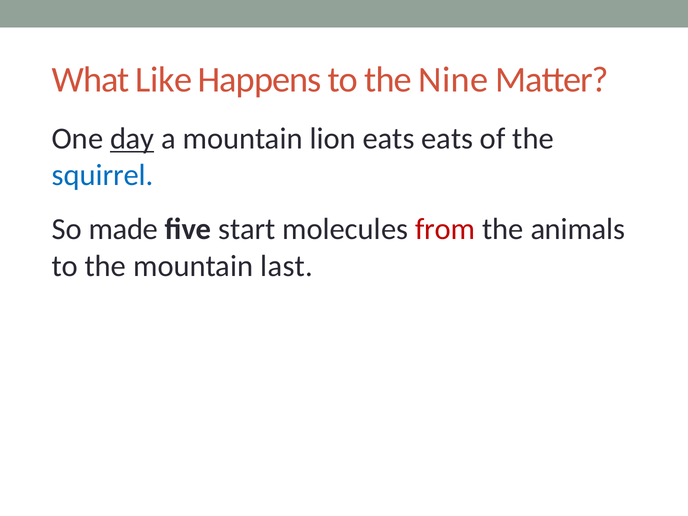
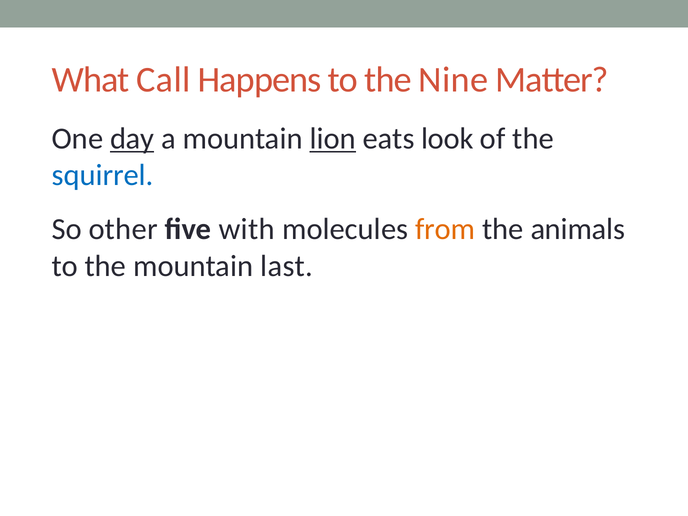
Like: Like -> Call
lion underline: none -> present
eats eats: eats -> look
made: made -> other
start: start -> with
from colour: red -> orange
